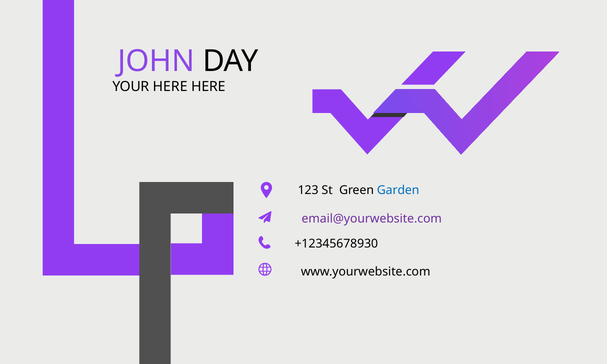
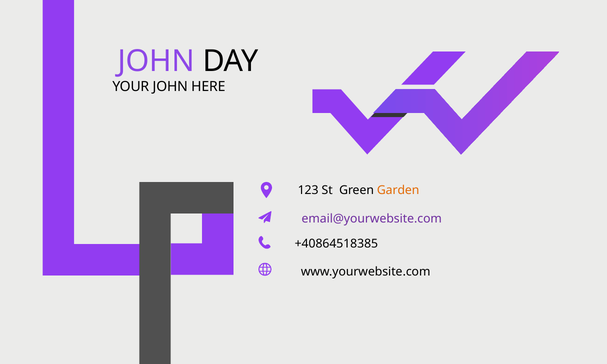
YOUR HERE: HERE -> JOHN
Garden colour: blue -> orange
+12345678930: +12345678930 -> +40864518385
